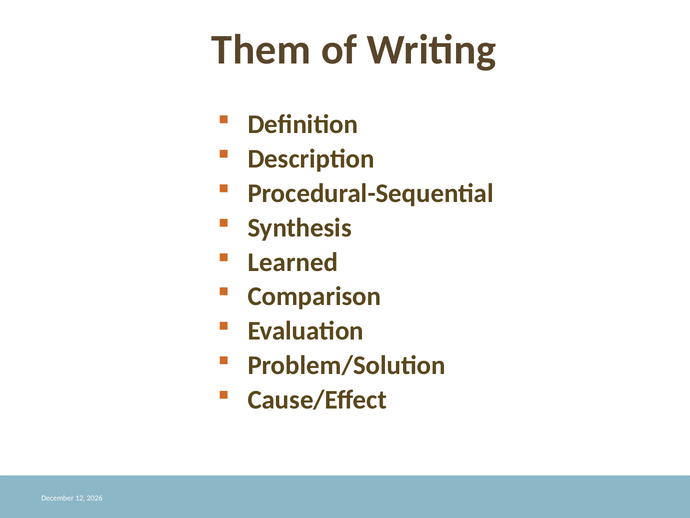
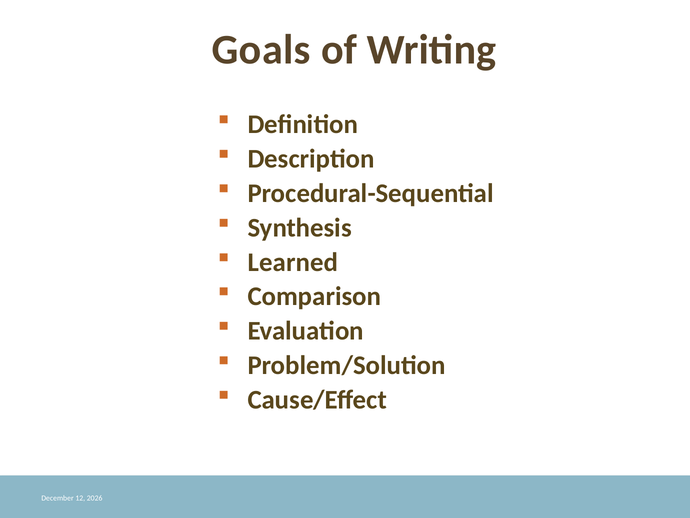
Them: Them -> Goals
